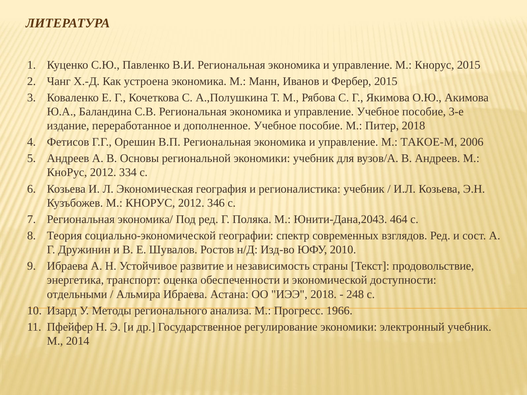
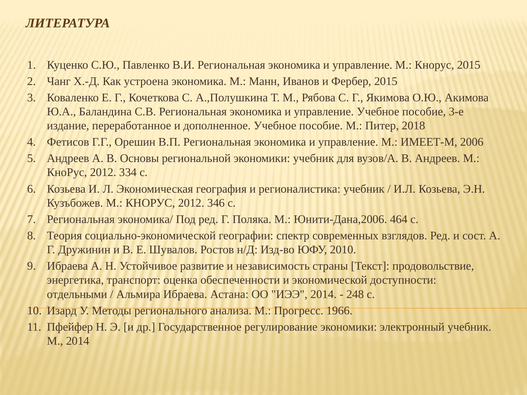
ТАКОЕ-М: ТАКОЕ-М -> ИМЕЕТ-М
Юнити-Дана,2043: Юнити-Дана,2043 -> Юнити-Дана,2006
ИЭЭ 2018: 2018 -> 2014
